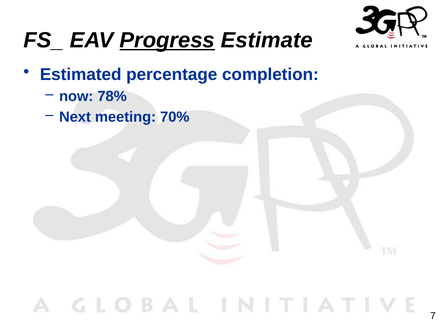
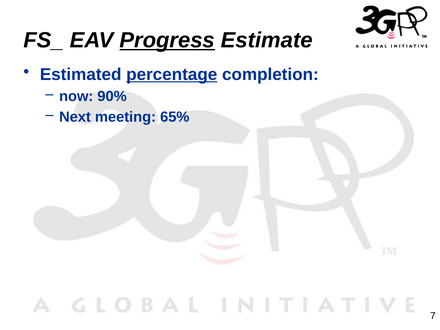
percentage underline: none -> present
78%: 78% -> 90%
70%: 70% -> 65%
